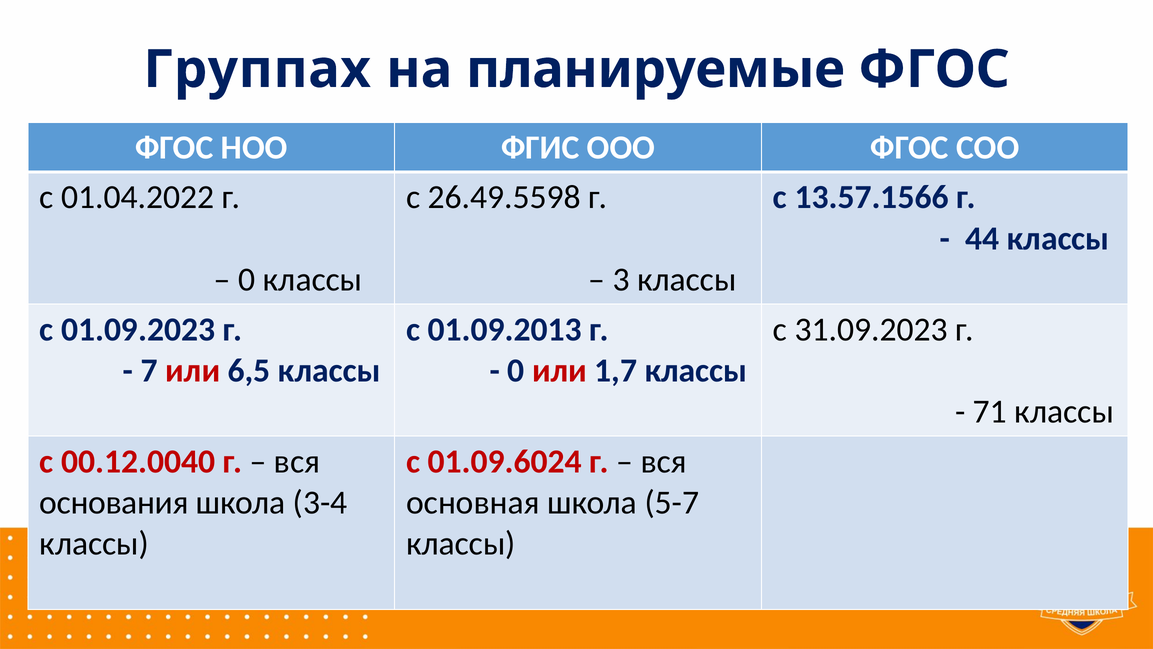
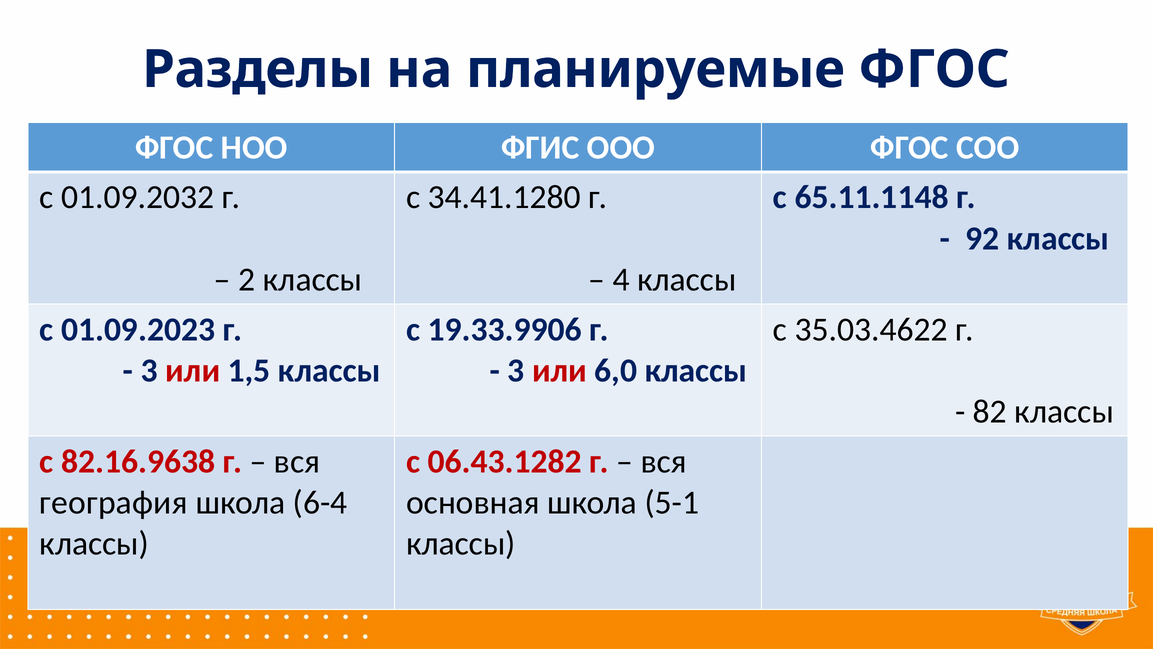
Группах: Группах -> Разделы
01.04.2022: 01.04.2022 -> 01.09.2032
26.49.5598: 26.49.5598 -> 34.41.1280
13.57.1566: 13.57.1566 -> 65.11.1148
44: 44 -> 92
0 at (247, 279): 0 -> 2
3: 3 -> 4
01.09.2013: 01.09.2013 -> 19.33.9906
31.09.2023: 31.09.2023 -> 35.03.4622
7 at (149, 370): 7 -> 3
6,5: 6,5 -> 1,5
0 at (516, 370): 0 -> 3
1,7: 1,7 -> 6,0
71: 71 -> 82
00.12.0040: 00.12.0040 -> 82.16.9638
01.09.6024: 01.09.6024 -> 06.43.1282
основания: основания -> география
3-4: 3-4 -> 6-4
5-7: 5-7 -> 5-1
